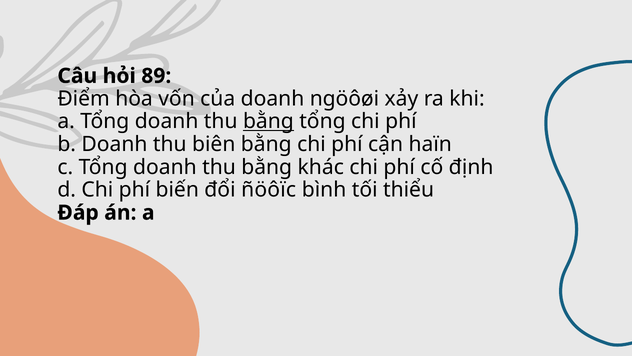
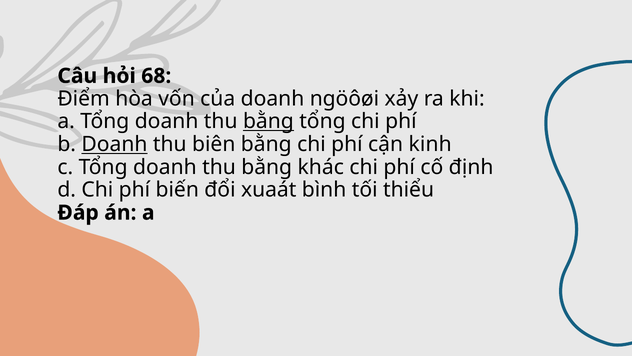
89: 89 -> 68
Doanh at (114, 144) underline: none -> present
haïn: haïn -> kinh
ñöôïc: ñöôïc -> xuaát
